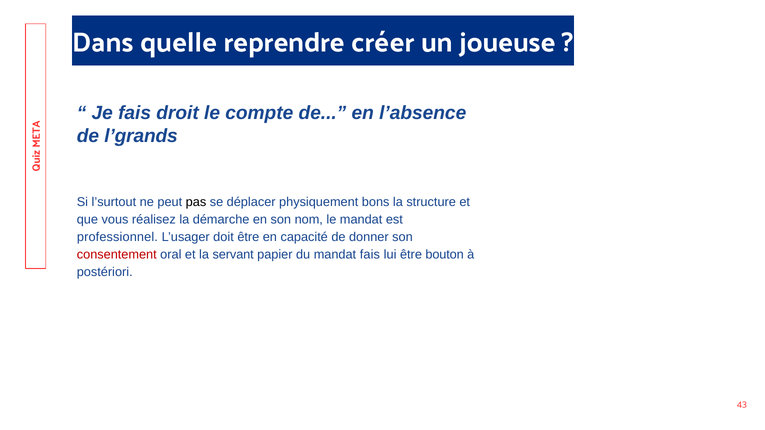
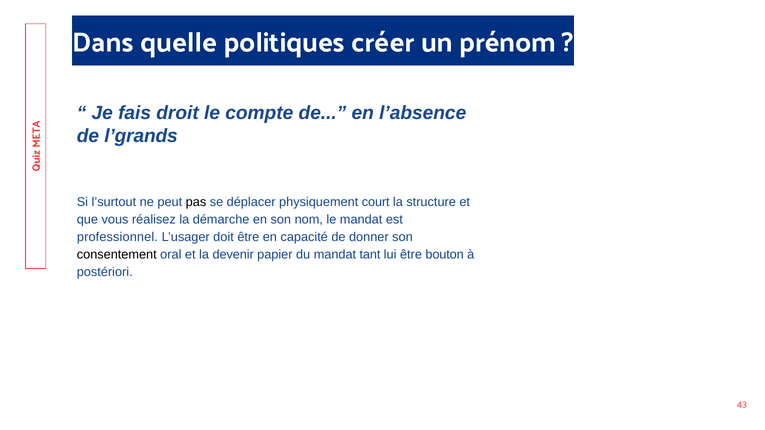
reprendre: reprendre -> politiques
joueuse: joueuse -> prénom
bons: bons -> court
consentement colour: red -> black
servant: servant -> devenir
mandat fais: fais -> tant
